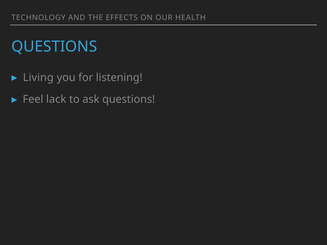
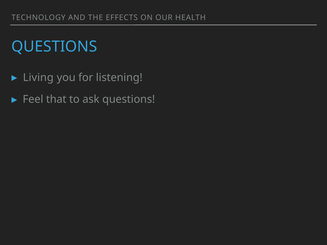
lack: lack -> that
